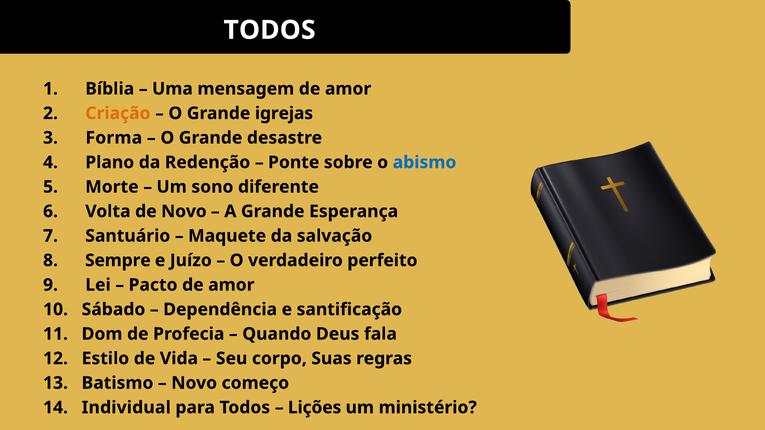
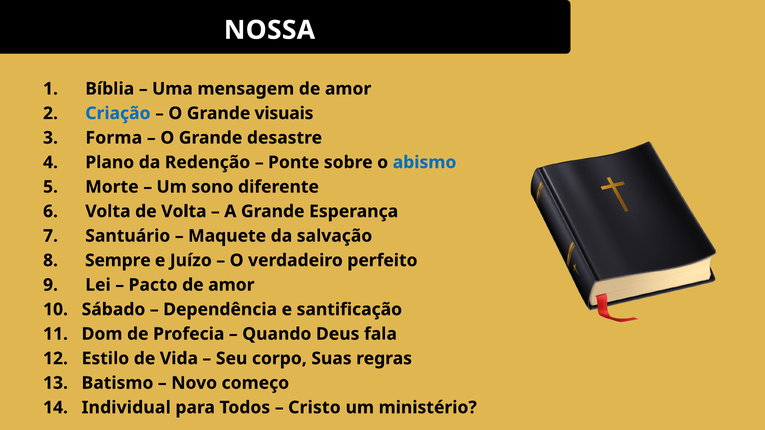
TODOS at (270, 30): TODOS -> NOSSA
Criação colour: orange -> blue
igrejas: igrejas -> visuais
de Novo: Novo -> Volta
Lições: Lições -> Cristo
